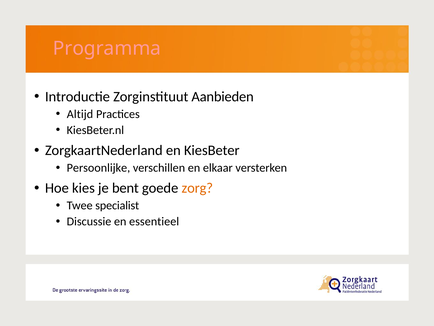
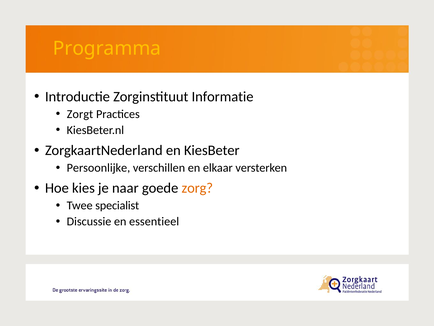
Programma colour: pink -> yellow
Aanbieden: Aanbieden -> Informatie
Altijd: Altijd -> Zorgt
bent: bent -> naar
